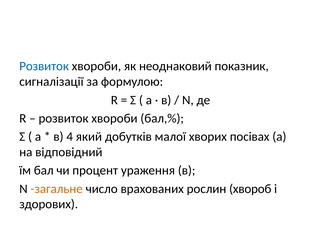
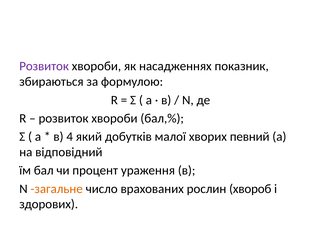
Розвиток at (44, 66) colour: blue -> purple
неоднаковий: неоднаковий -> насадженнях
сигналізації: сигналізації -> збираються
посівах: посівах -> певний
